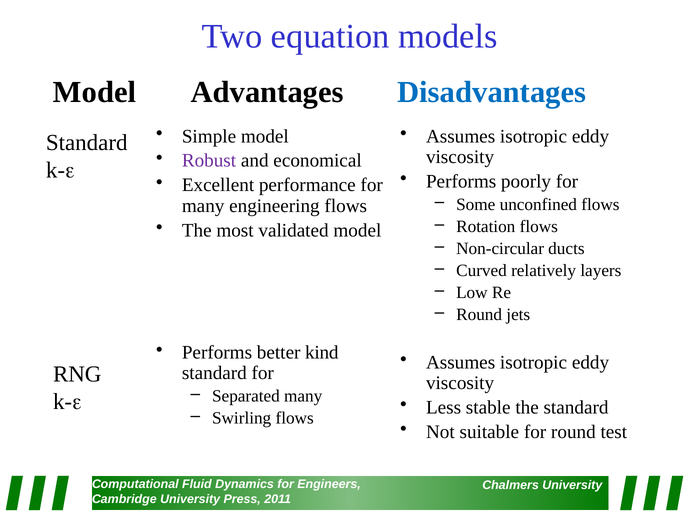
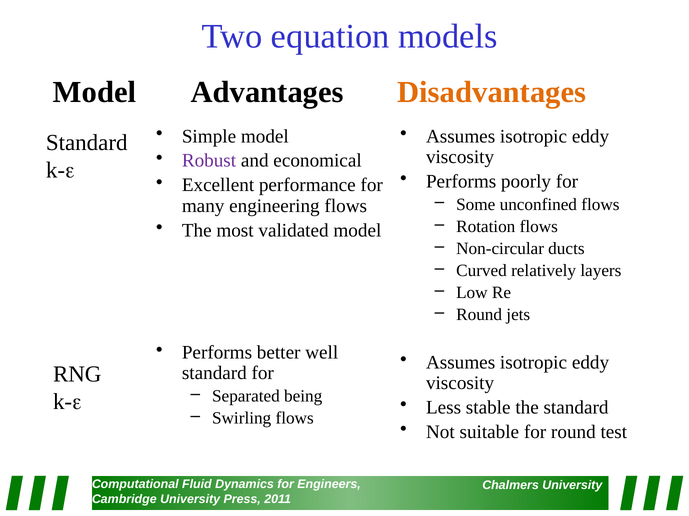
Disadvantages colour: blue -> orange
kind: kind -> well
Separated many: many -> being
